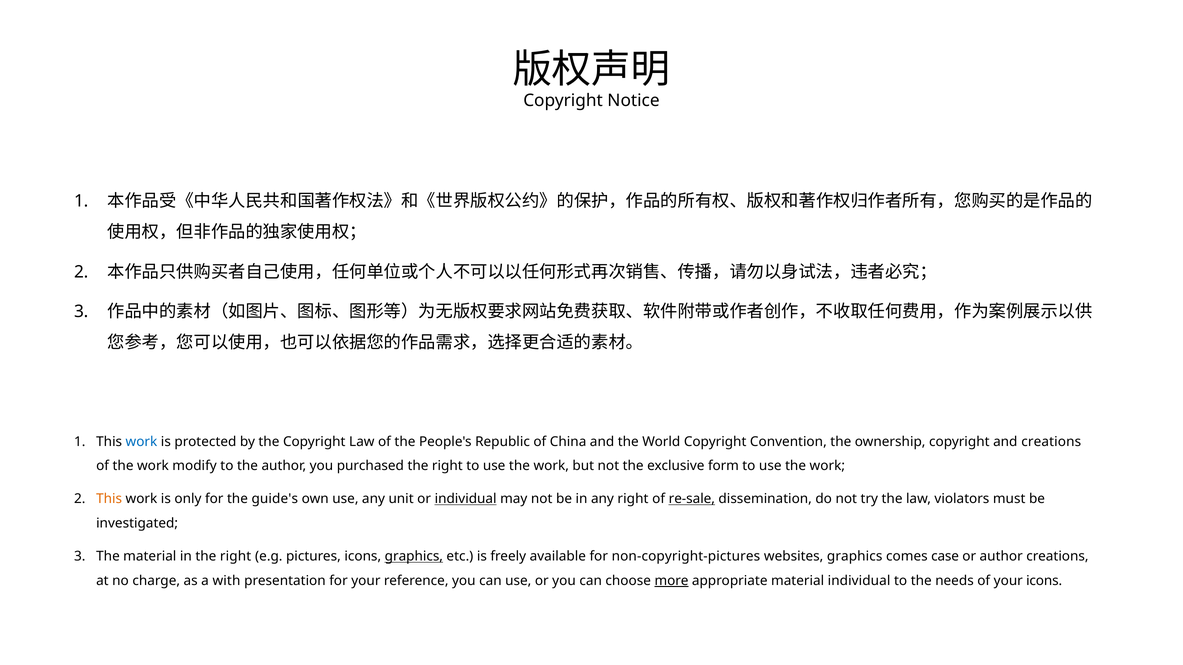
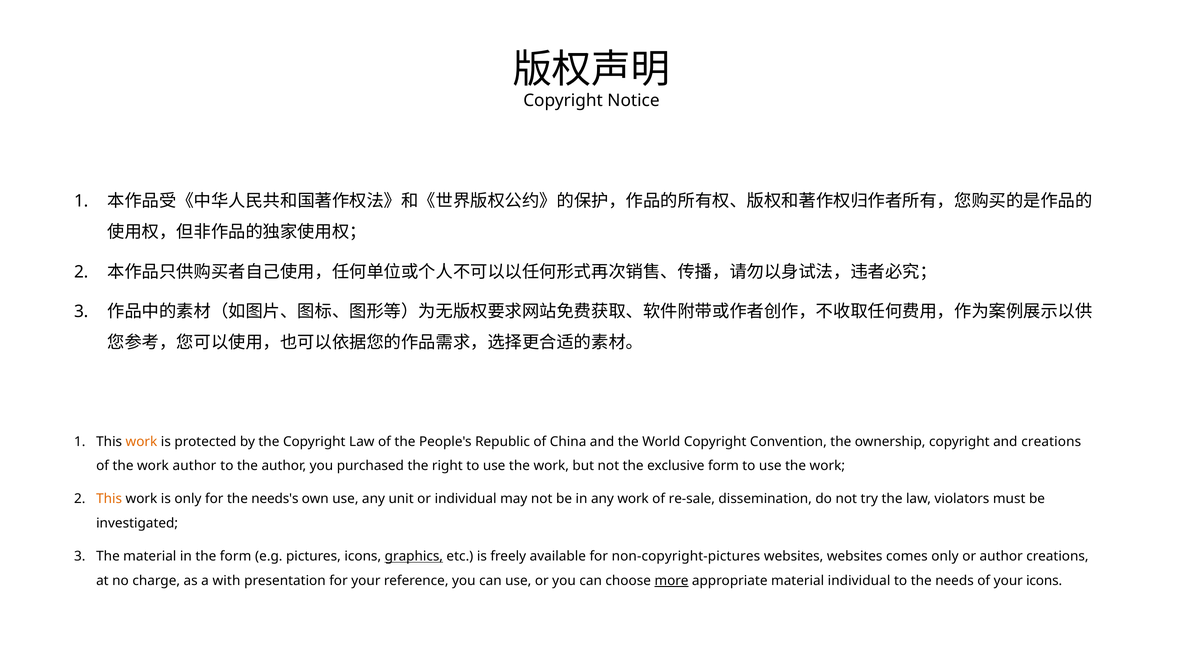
work at (141, 442) colour: blue -> orange
work modify: modify -> author
guide's: guide's -> needs's
individual at (466, 499) underline: present -> none
any right: right -> work
re-sale underline: present -> none
in the right: right -> form
websites graphics: graphics -> websites
comes case: case -> only
